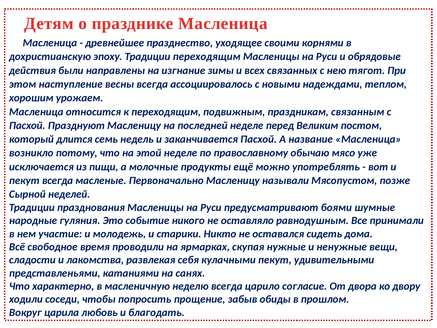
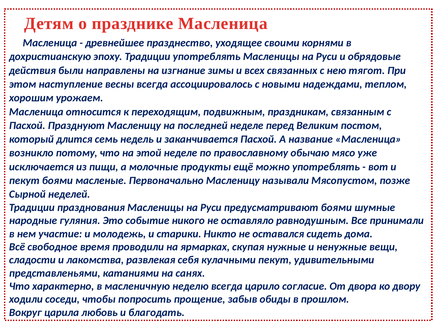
Традиции переходящим: переходящим -> употреблять
пекут всегда: всегда -> боями
